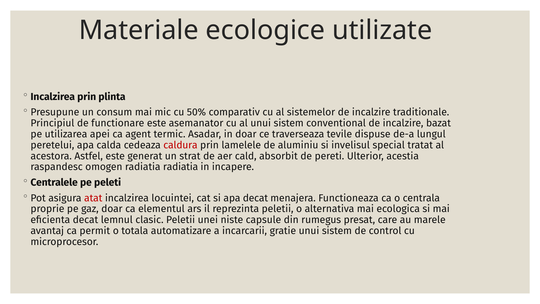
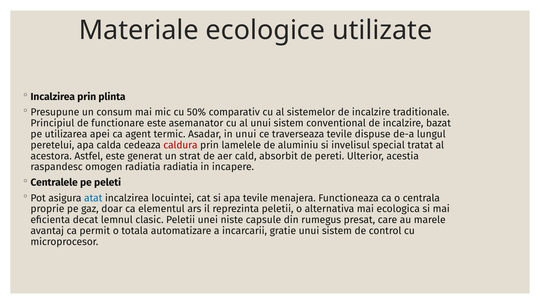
in doar: doar -> unui
atat colour: red -> blue
apa decat: decat -> tevile
